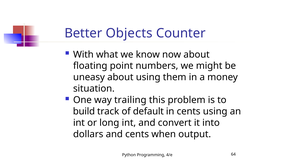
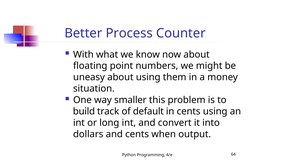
Objects: Objects -> Process
trailing: trailing -> smaller
